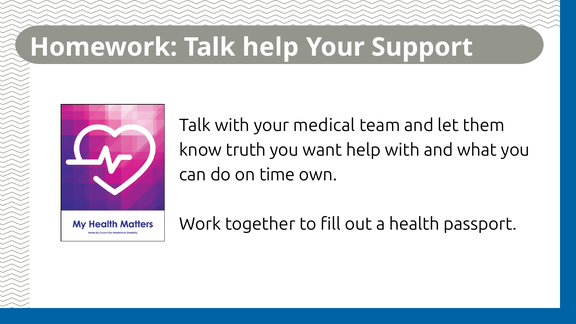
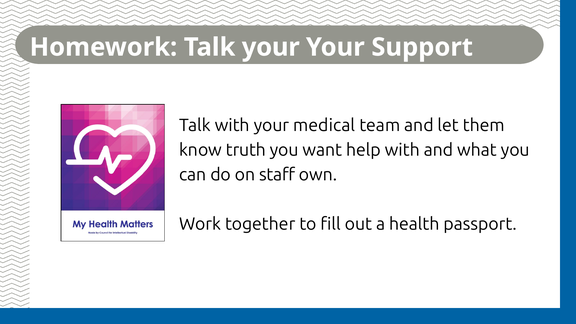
Talk help: help -> your
time: time -> staff
